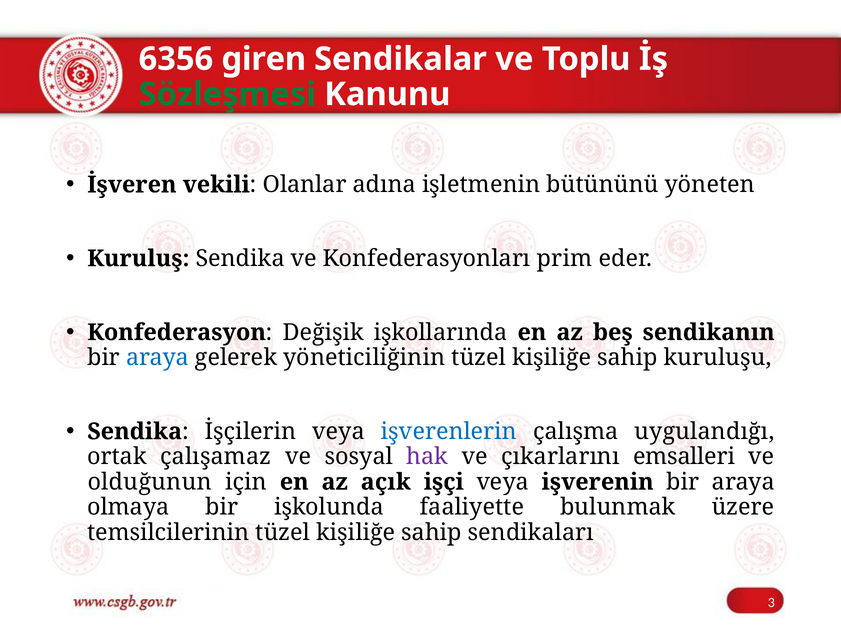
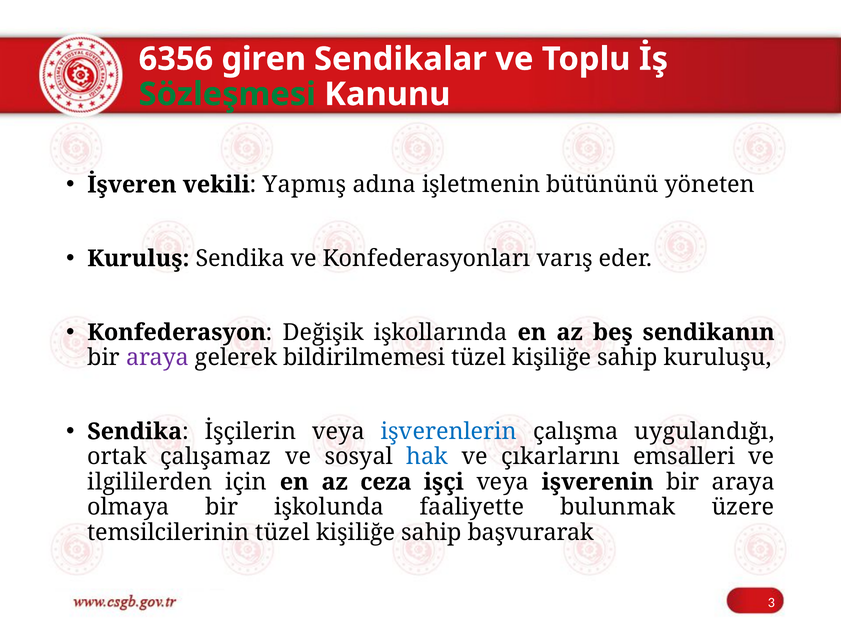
Olanlar: Olanlar -> Yapmış
prim: prim -> varış
araya at (158, 357) colour: blue -> purple
yöneticiliğinin: yöneticiliğinin -> bildirilmemesi
hak colour: purple -> blue
olduğunun: olduğunun -> ilgililerden
açık: açık -> ceza
sendikaları: sendikaları -> başvurarak
